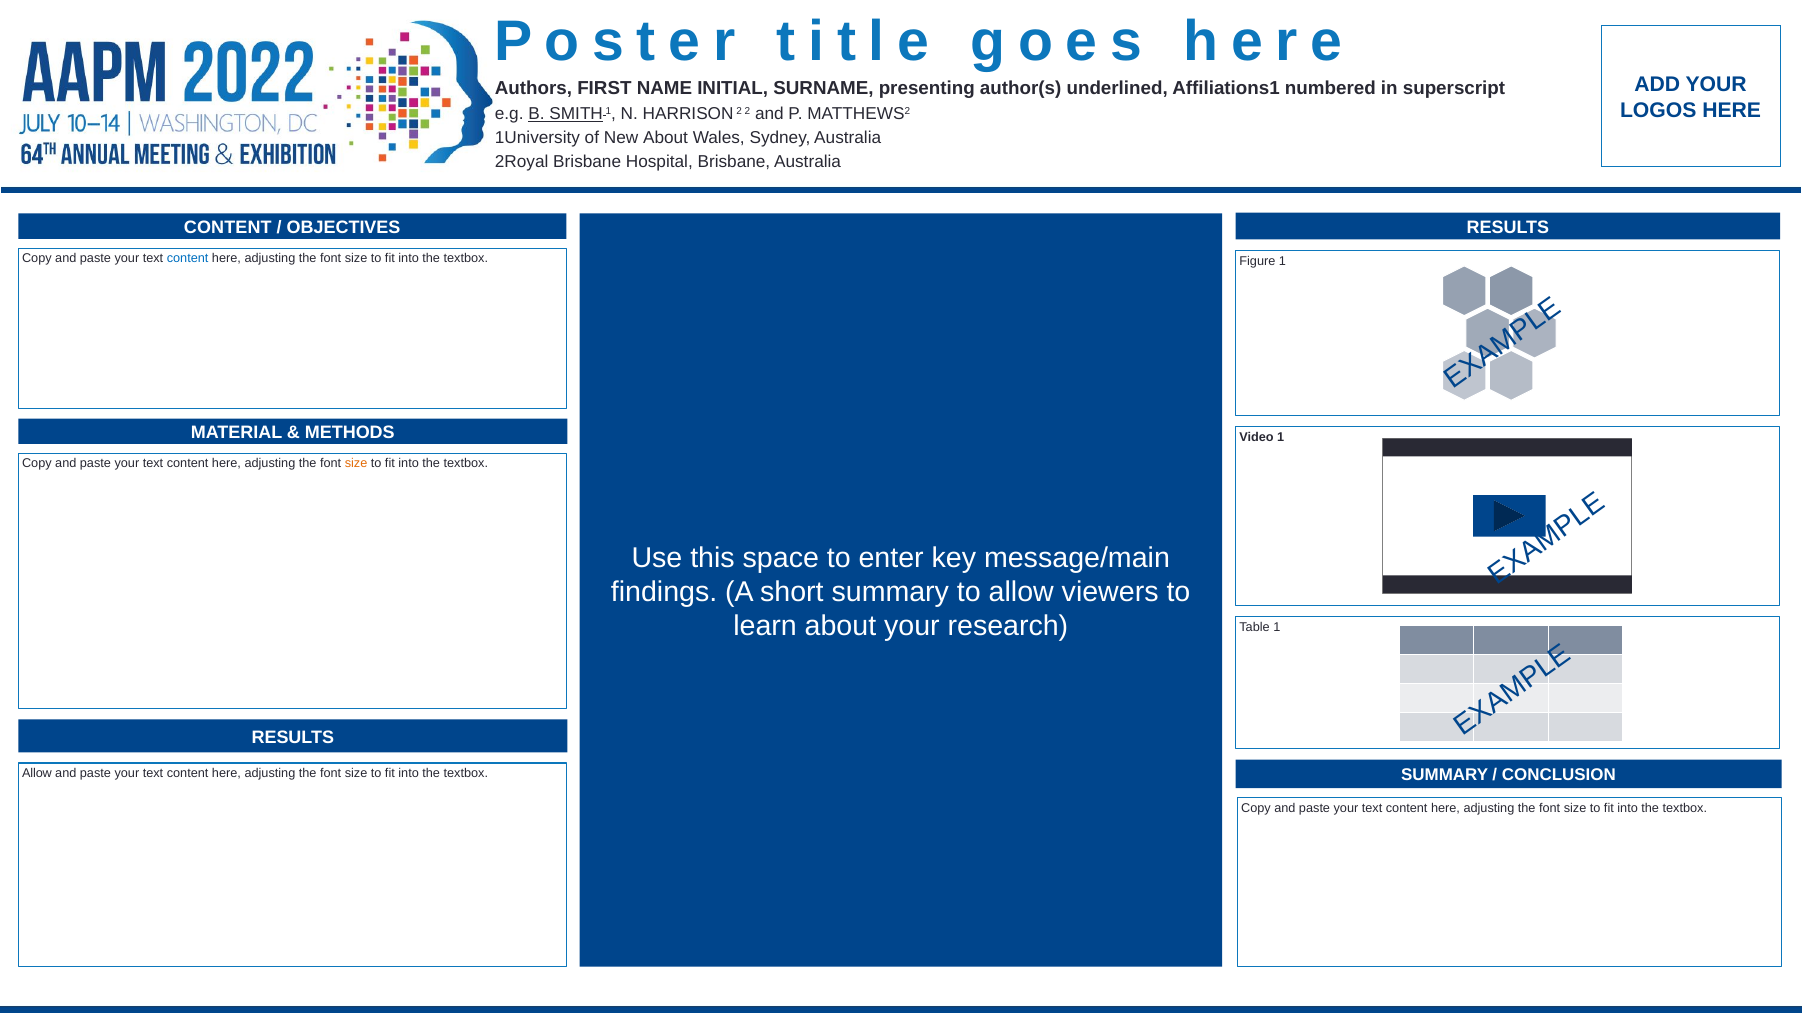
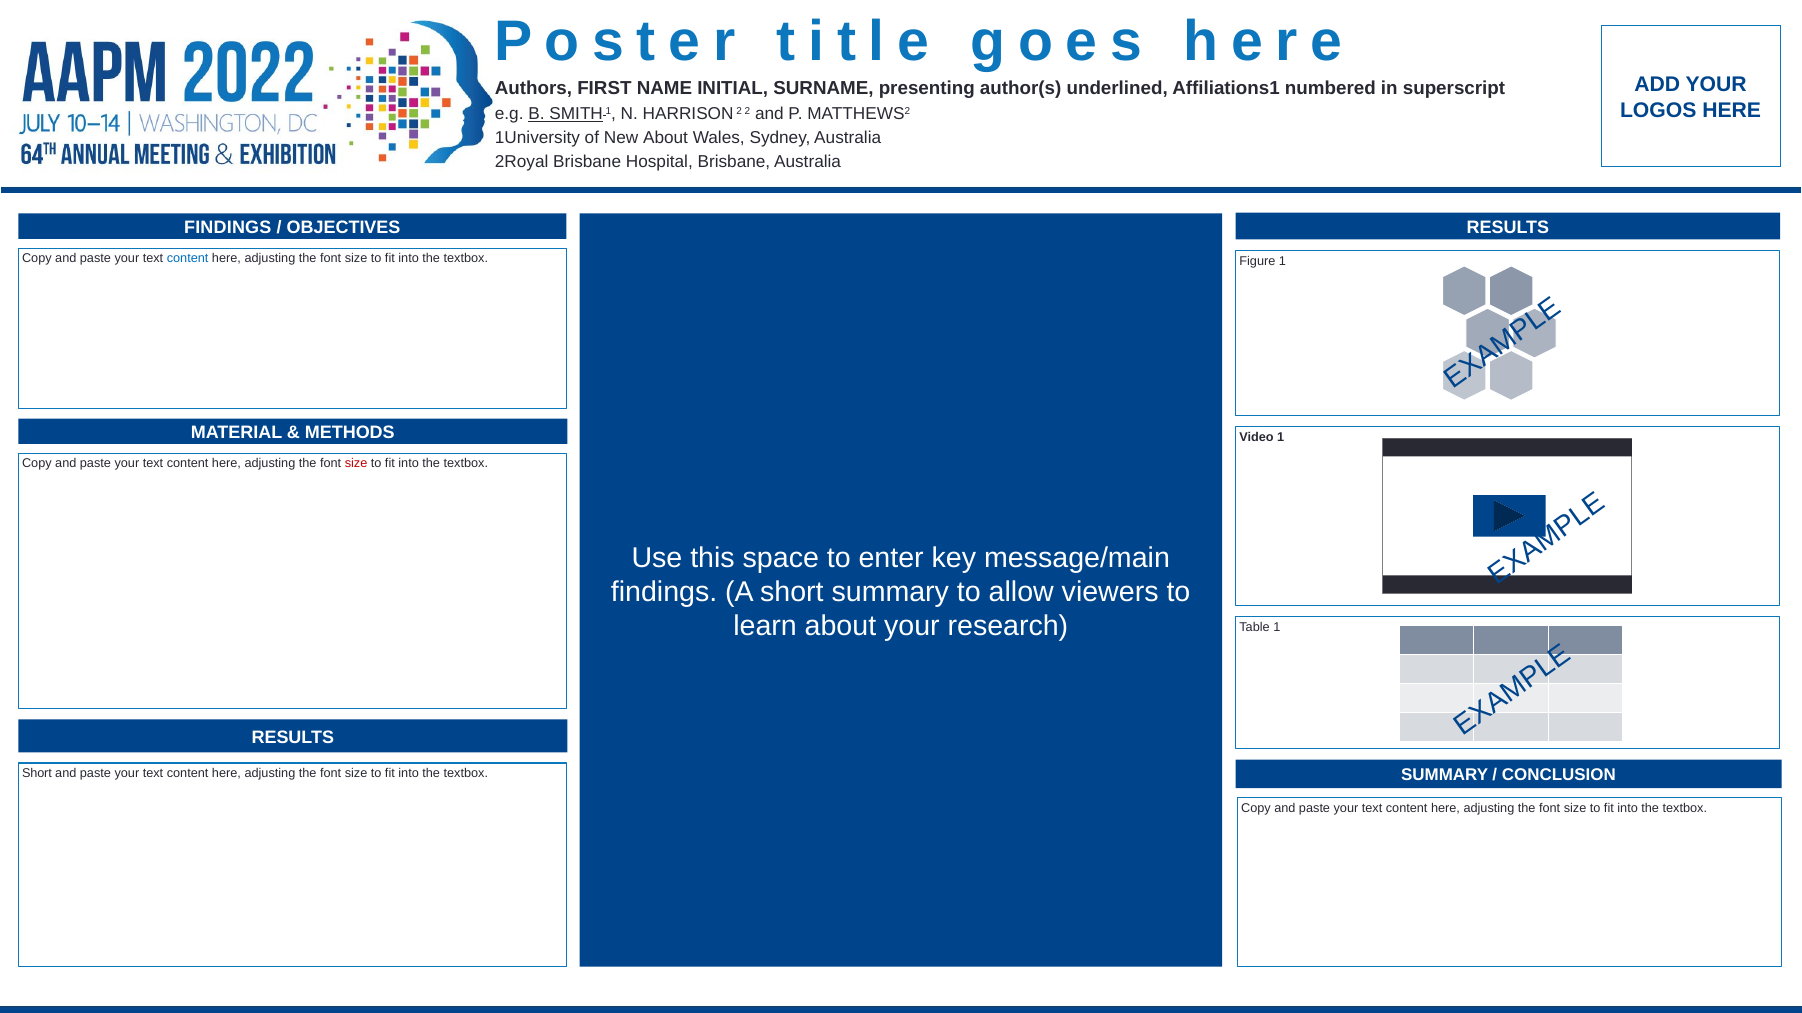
CONTENT at (228, 228): CONTENT -> FINDINGS
size at (356, 464) colour: orange -> red
Allow at (37, 774): Allow -> Short
